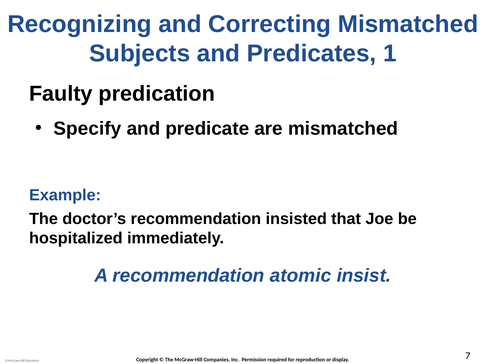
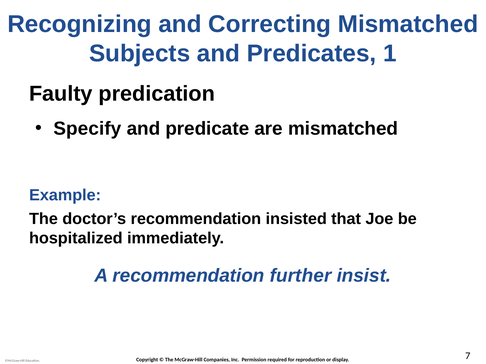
atomic: atomic -> further
